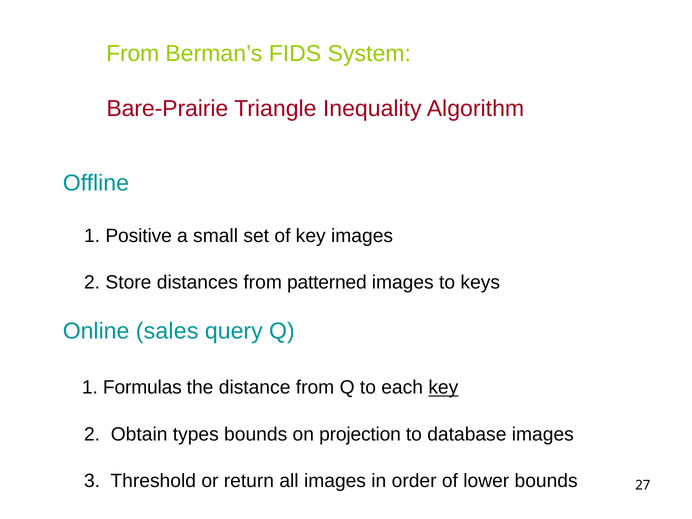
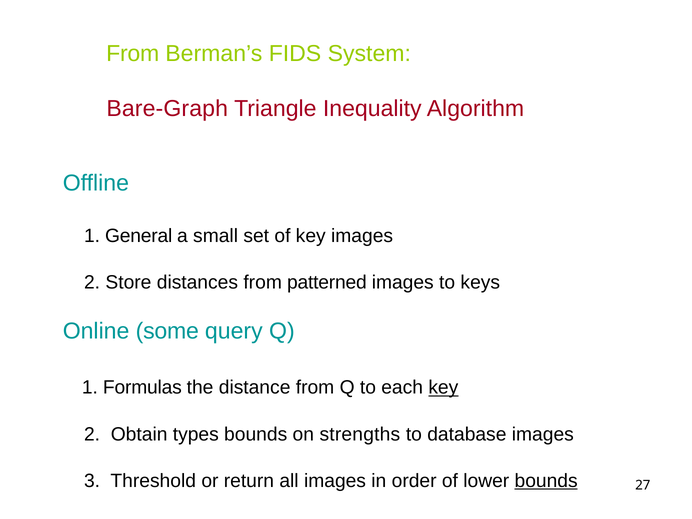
Bare-Prairie: Bare-Prairie -> Bare-Graph
Positive: Positive -> General
sales: sales -> some
projection: projection -> strengths
bounds at (546, 481) underline: none -> present
